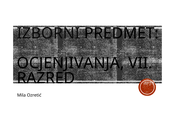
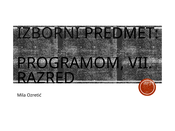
OCJENJIVANJA: OCJENJIVANJA -> PROGRAMOM
